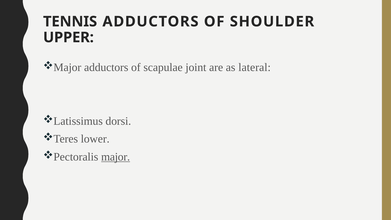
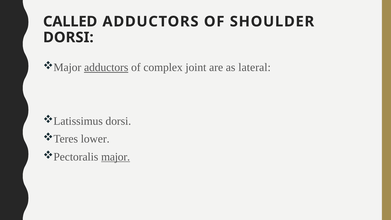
TENNIS: TENNIS -> CALLED
UPPER at (68, 37): UPPER -> DORSI
adductors at (106, 67) underline: none -> present
scapulae: scapulae -> complex
